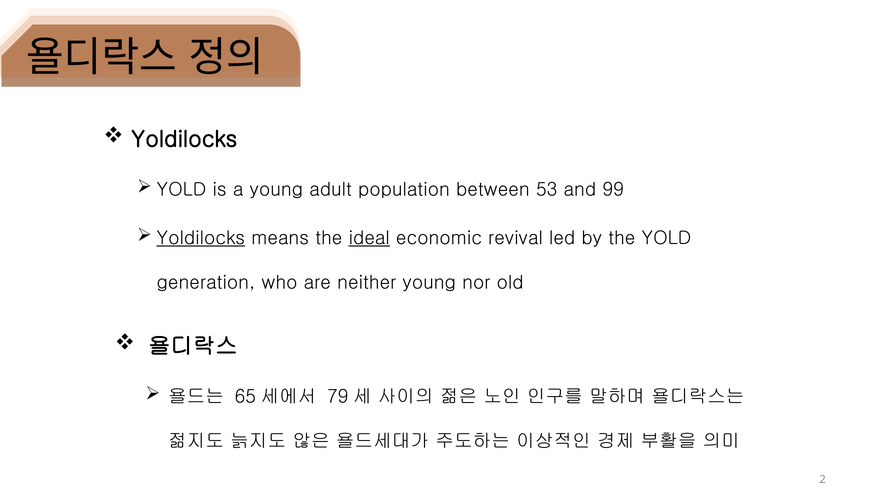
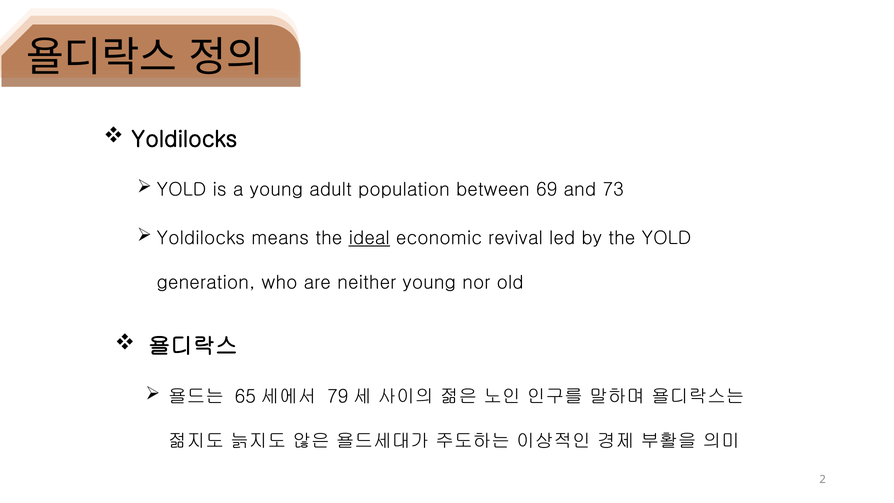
53: 53 -> 69
99: 99 -> 73
Yoldilocks at (201, 238) underline: present -> none
